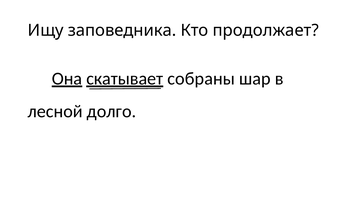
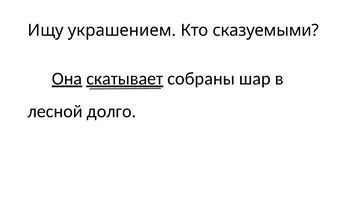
заповедника: заповедника -> украшением
продолжает: продолжает -> сказуемыми
